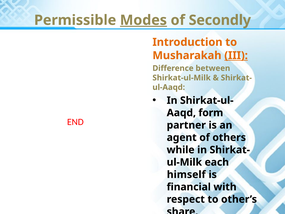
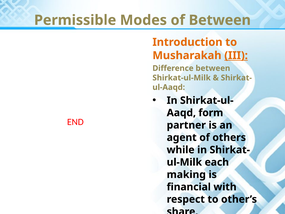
Modes underline: present -> none
of Secondly: Secondly -> Between
himself: himself -> making
